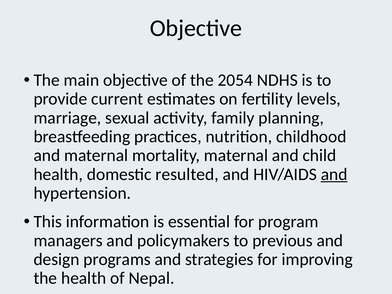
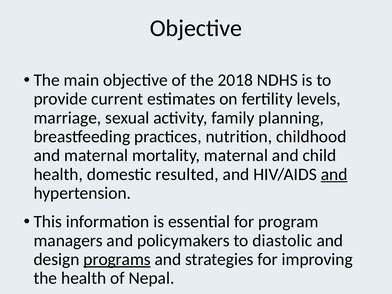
2054: 2054 -> 2018
previous: previous -> diastolic
programs underline: none -> present
